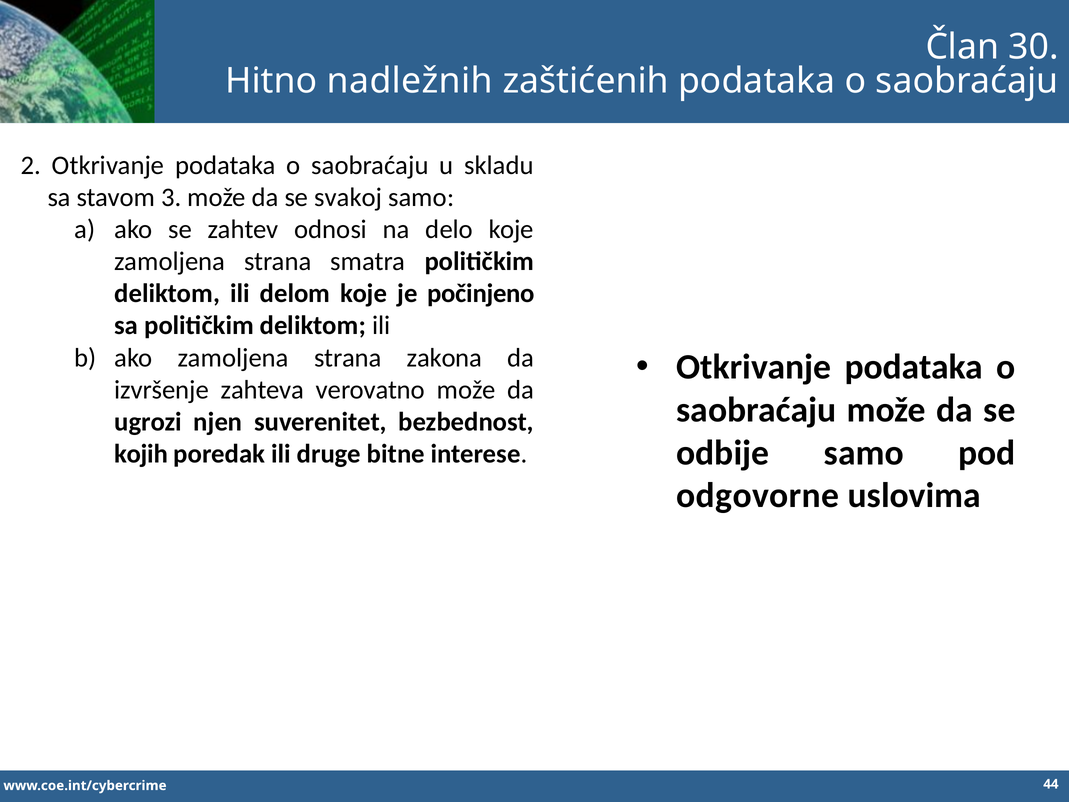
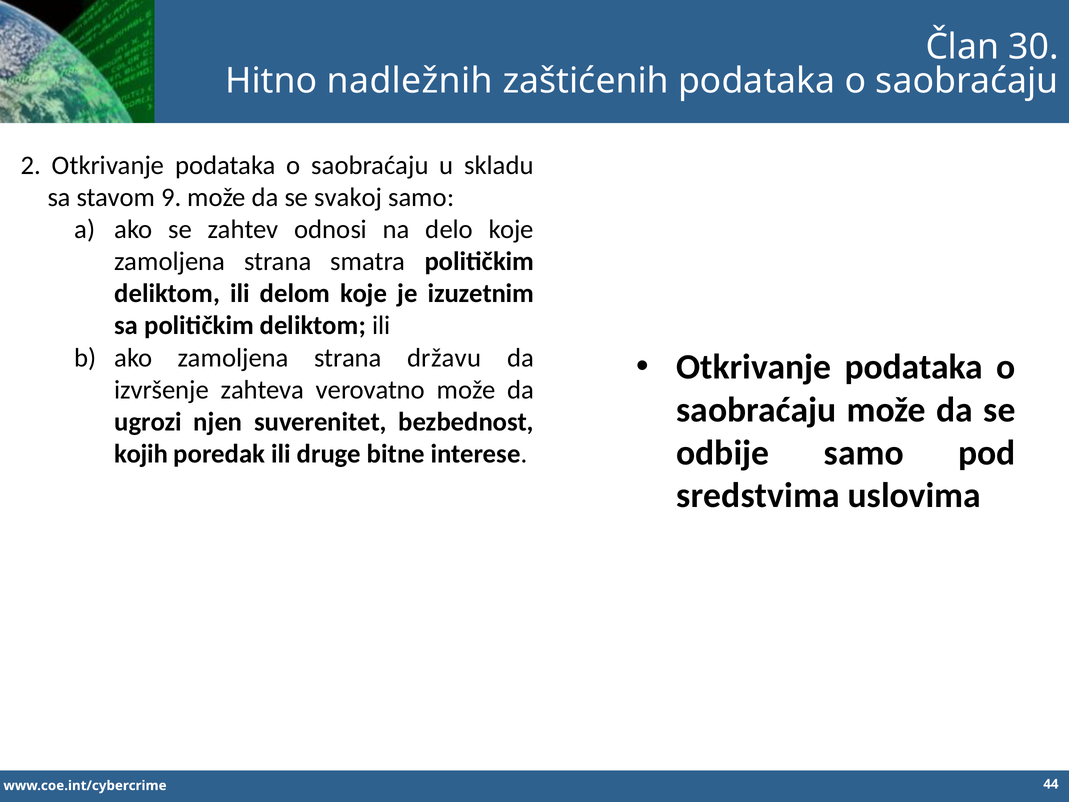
3: 3 -> 9
počinjeno: počinjeno -> izuzetnim
zakona: zakona -> državu
odgovorne: odgovorne -> sredstvima
